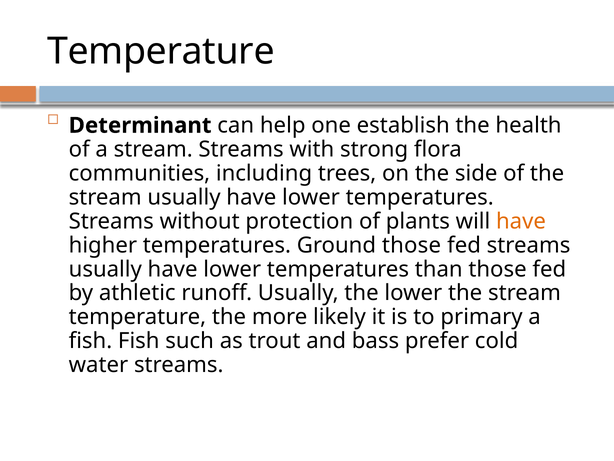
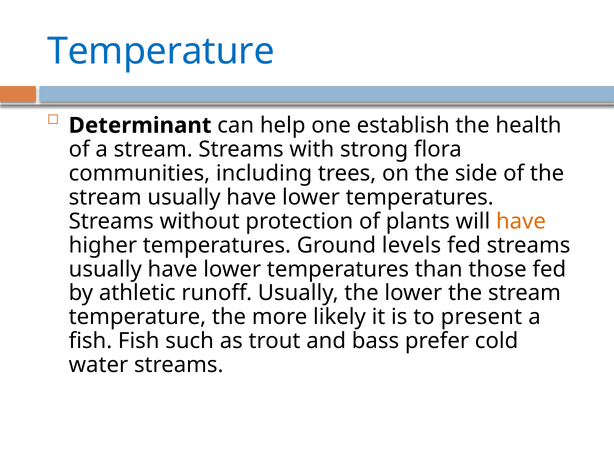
Temperature at (161, 51) colour: black -> blue
Ground those: those -> levels
primary: primary -> present
